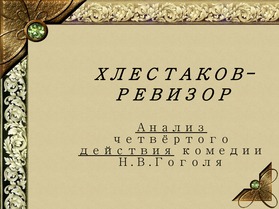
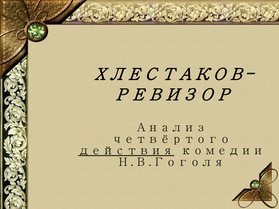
Анализ underline: present -> none
